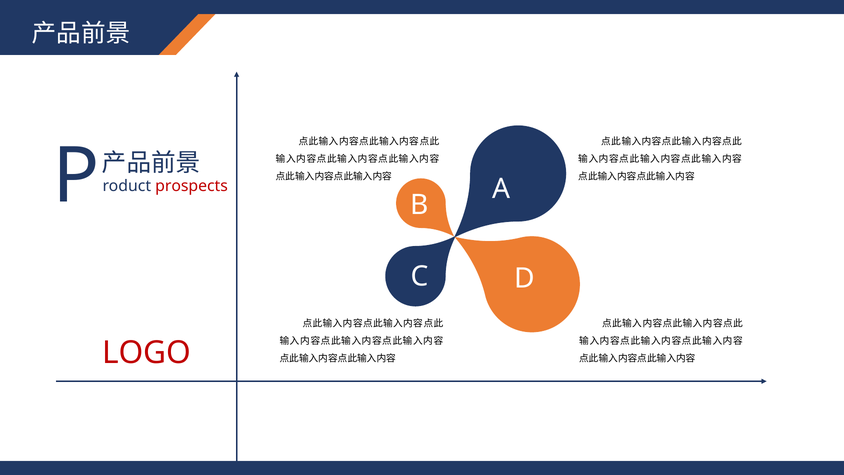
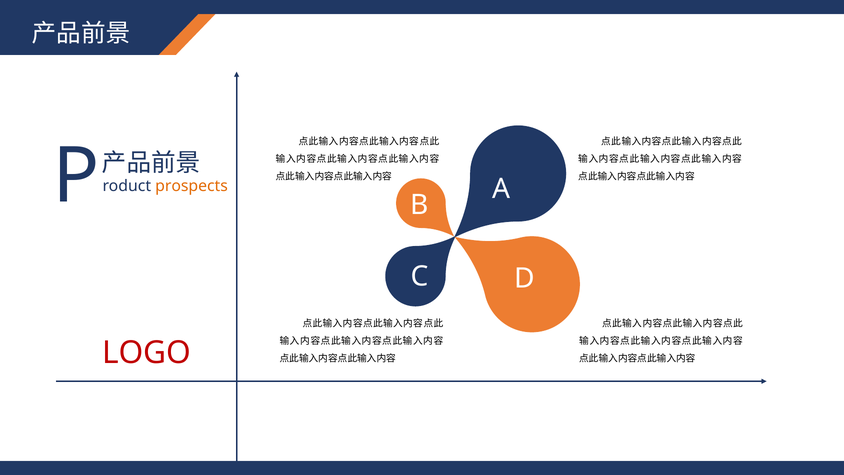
prospects colour: red -> orange
